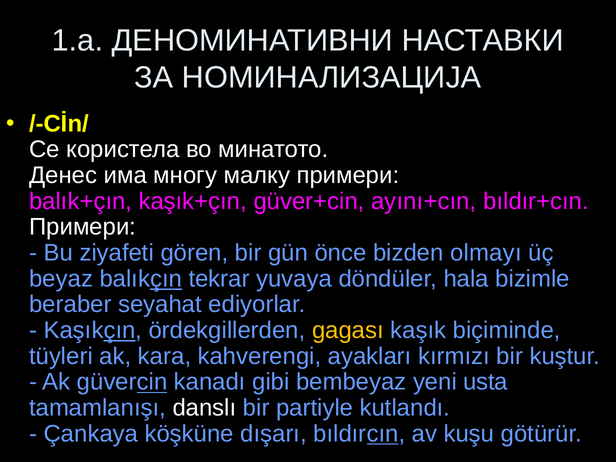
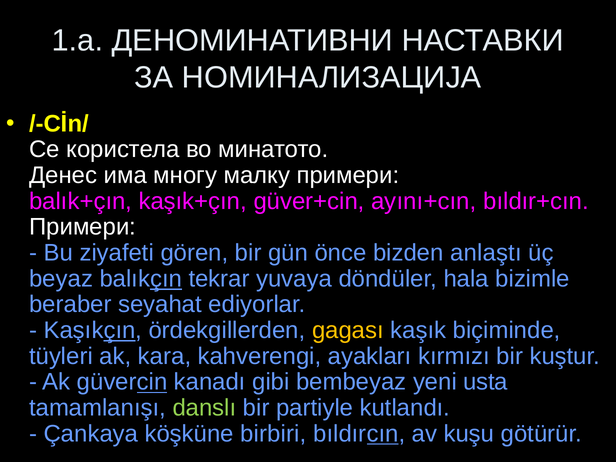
olmayı: olmayı -> anlaştı
danslı colour: white -> light green
dışarı: dışarı -> birbiri
